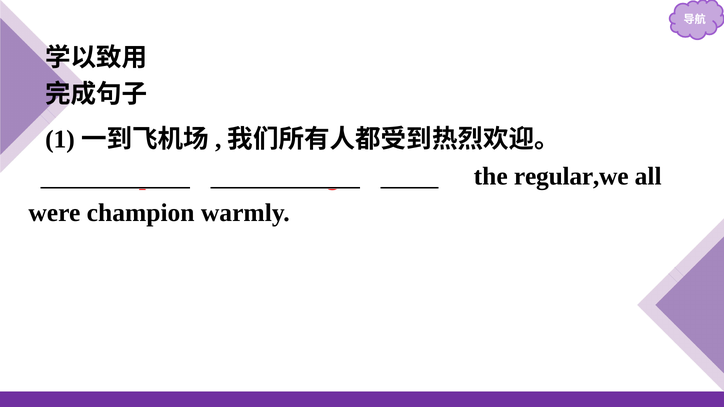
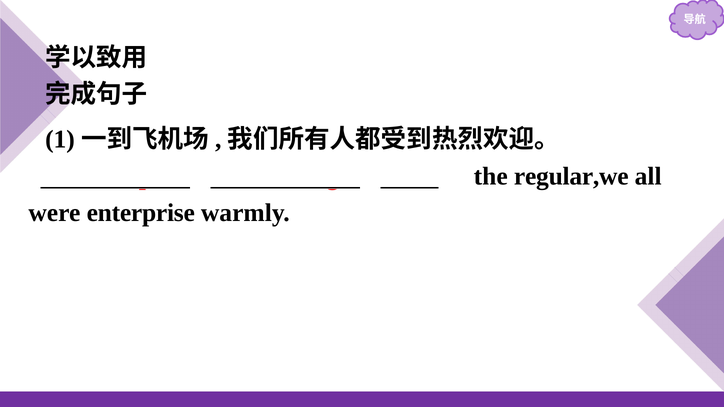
champion: champion -> enterprise
